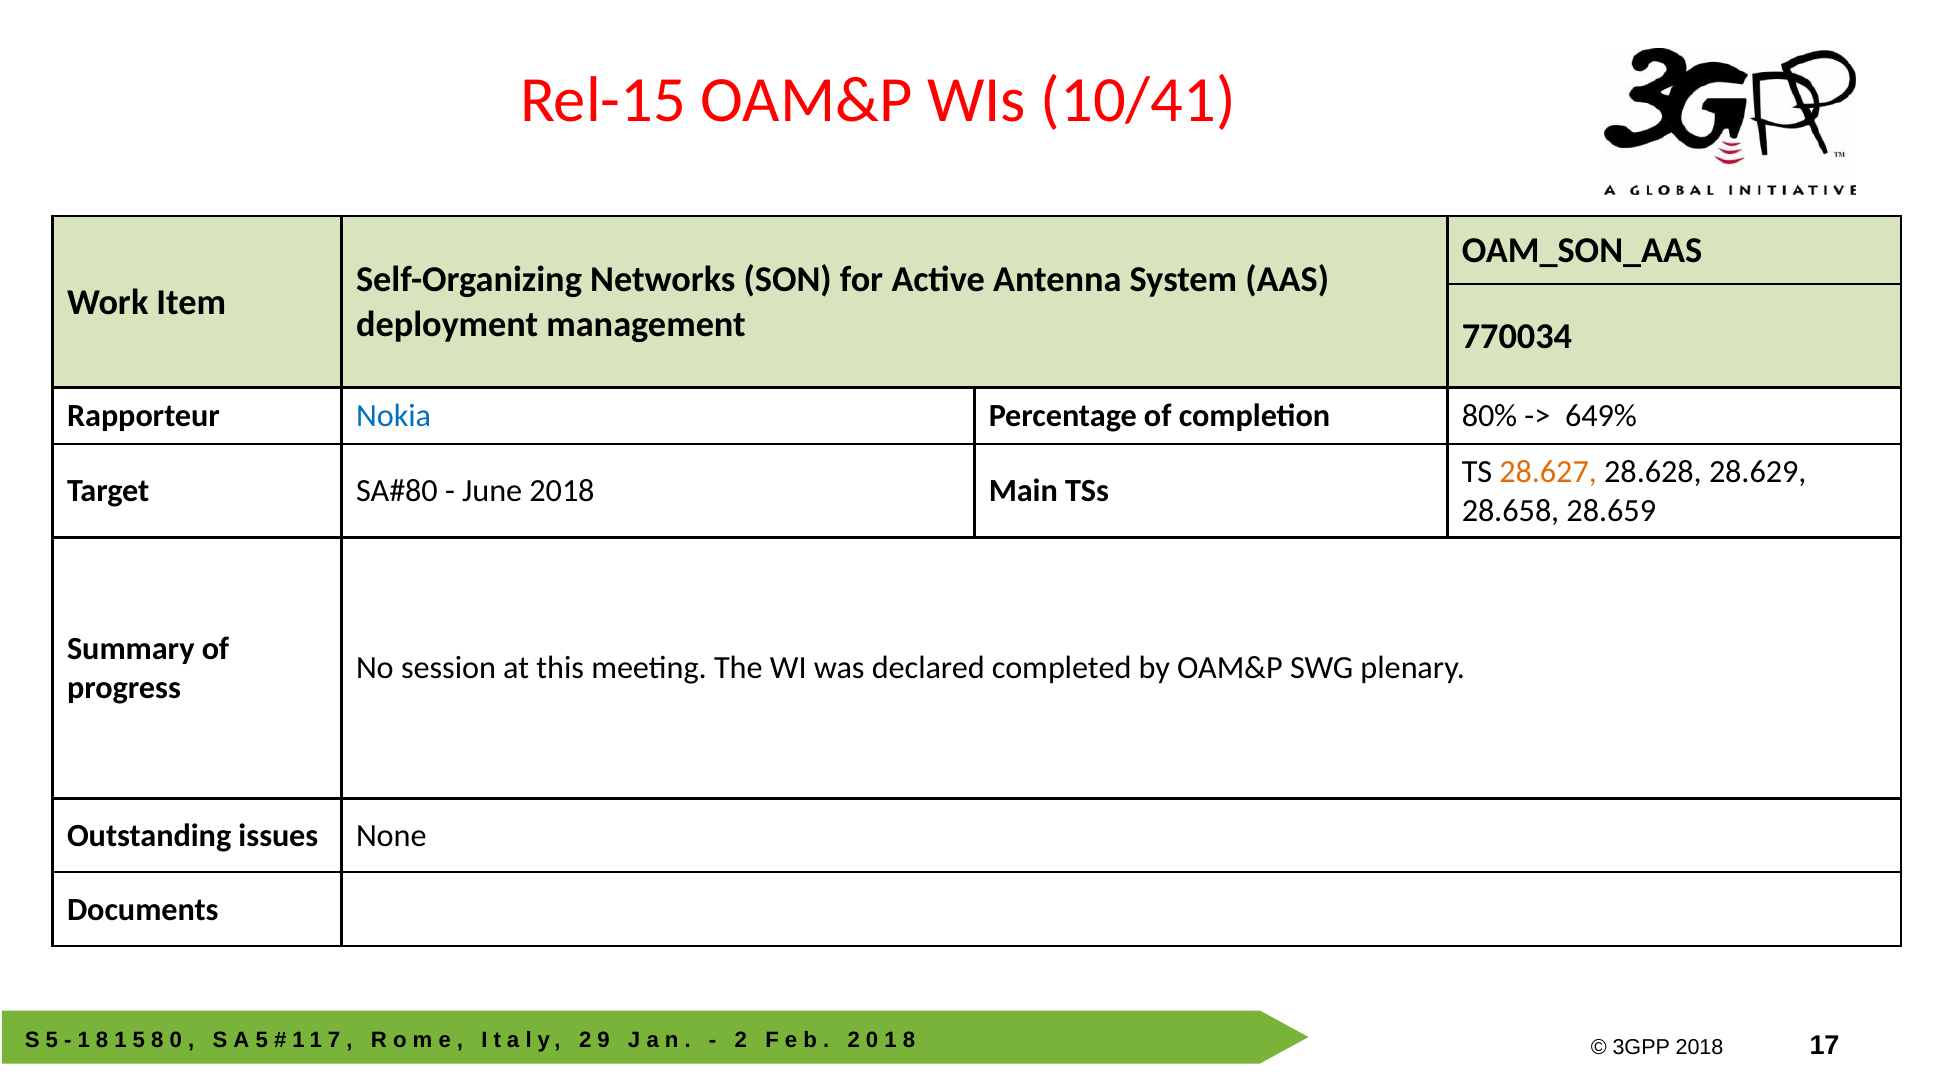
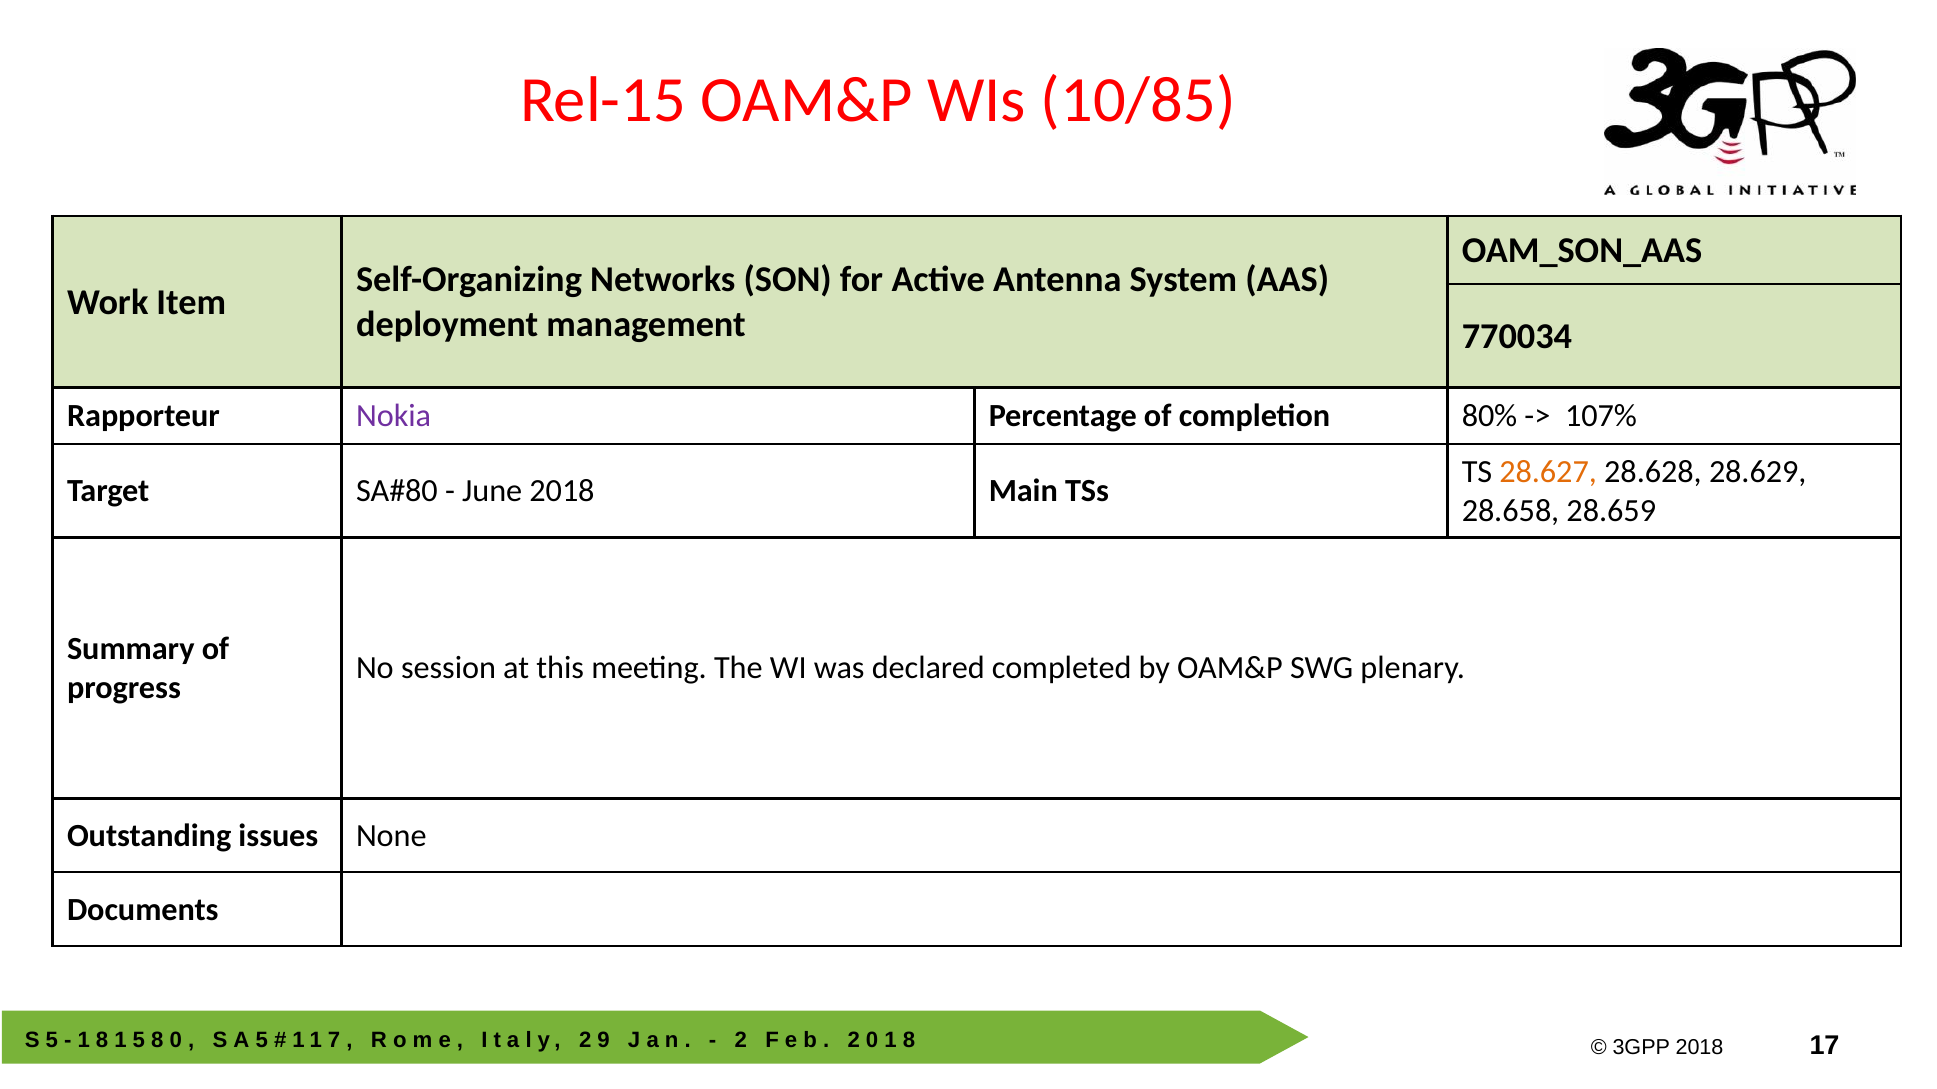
10/41: 10/41 -> 10/85
Nokia colour: blue -> purple
649%: 649% -> 107%
